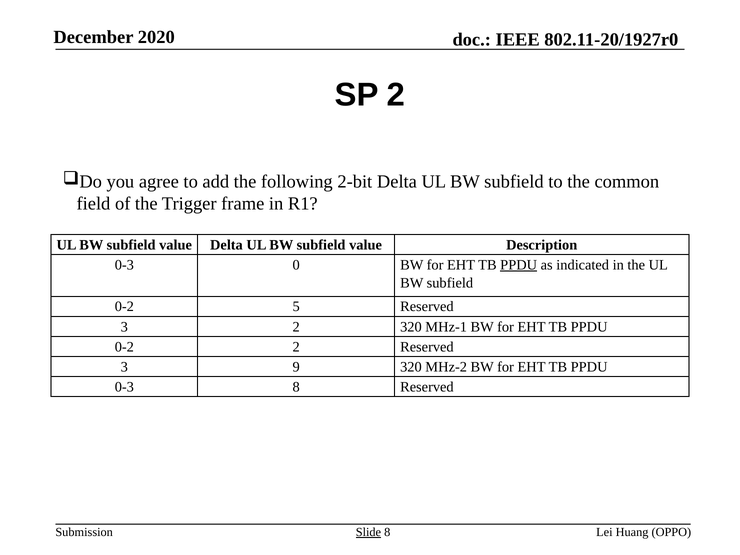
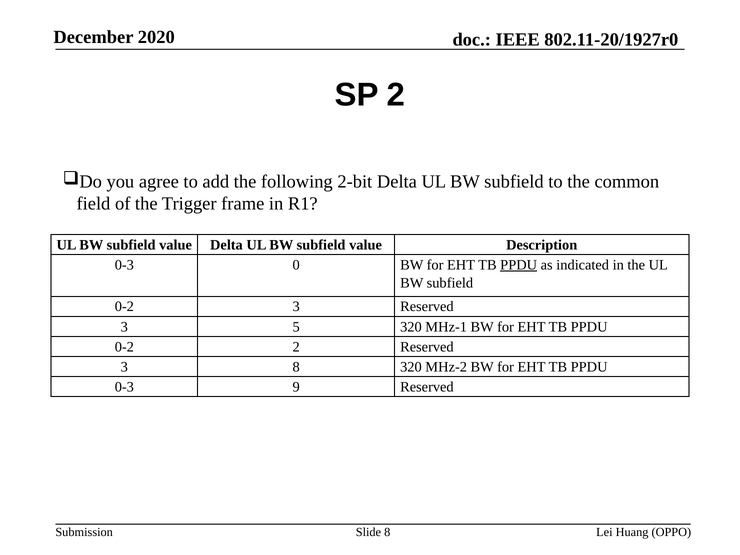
0-2 5: 5 -> 3
3 2: 2 -> 5
3 9: 9 -> 8
0-3 8: 8 -> 9
Slide underline: present -> none
